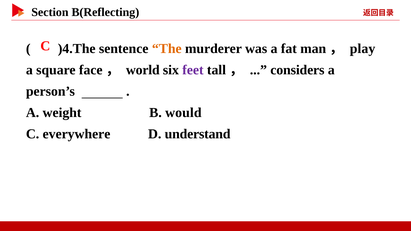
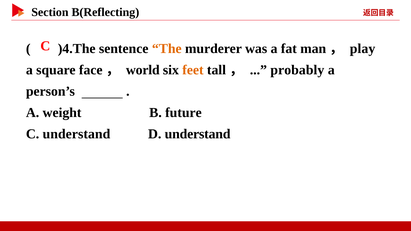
feet colour: purple -> orange
considers: considers -> probably
would: would -> future
C everywhere: everywhere -> understand
